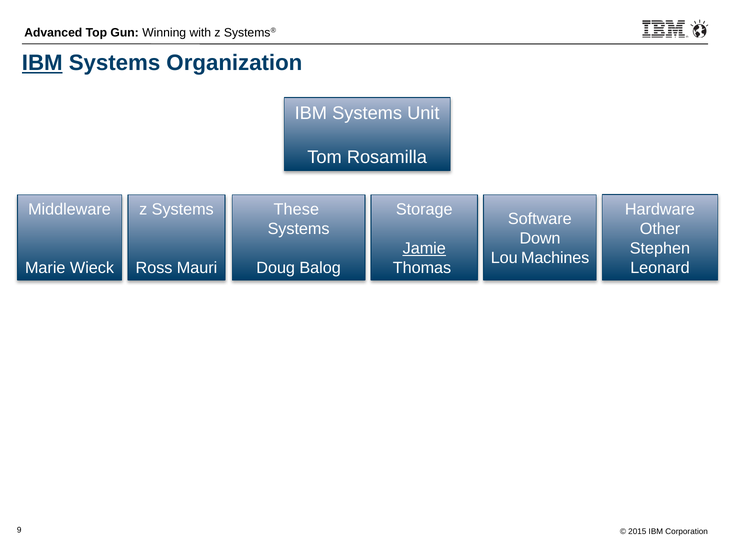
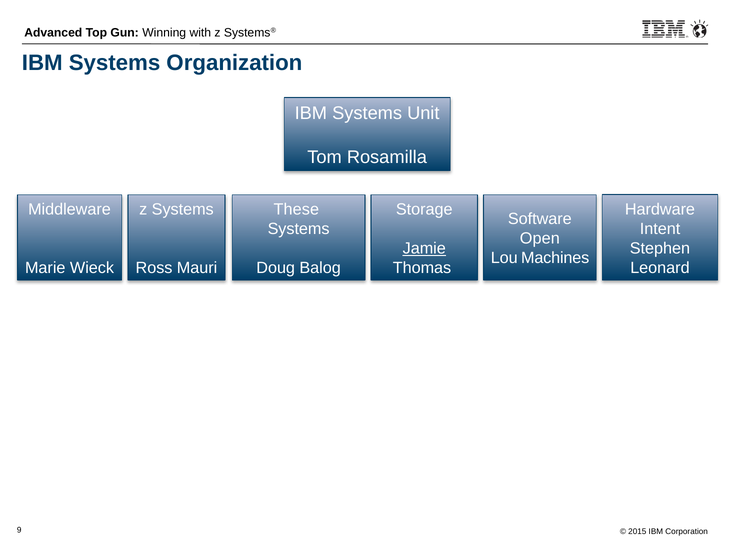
IBM at (42, 63) underline: present -> none
Other: Other -> Intent
Down: Down -> Open
